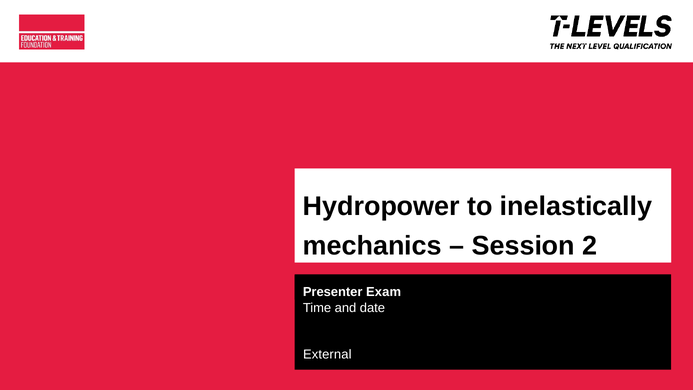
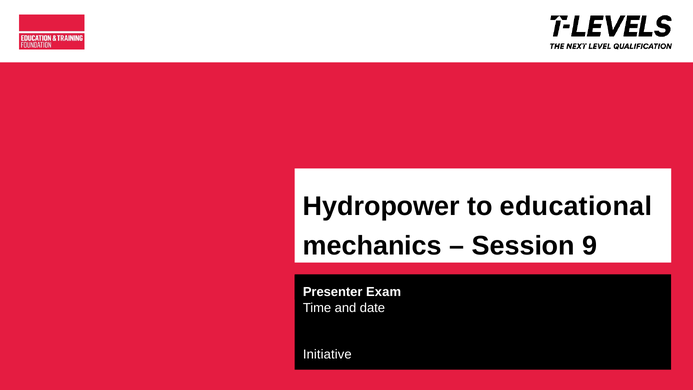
inelastically: inelastically -> educational
2: 2 -> 9
External: External -> Initiative
